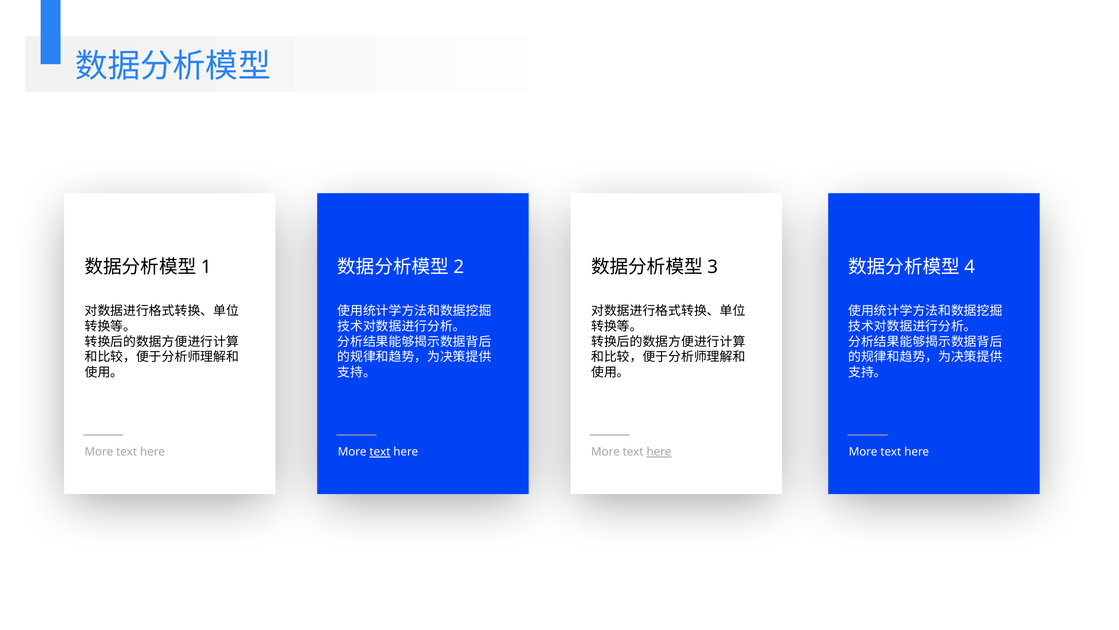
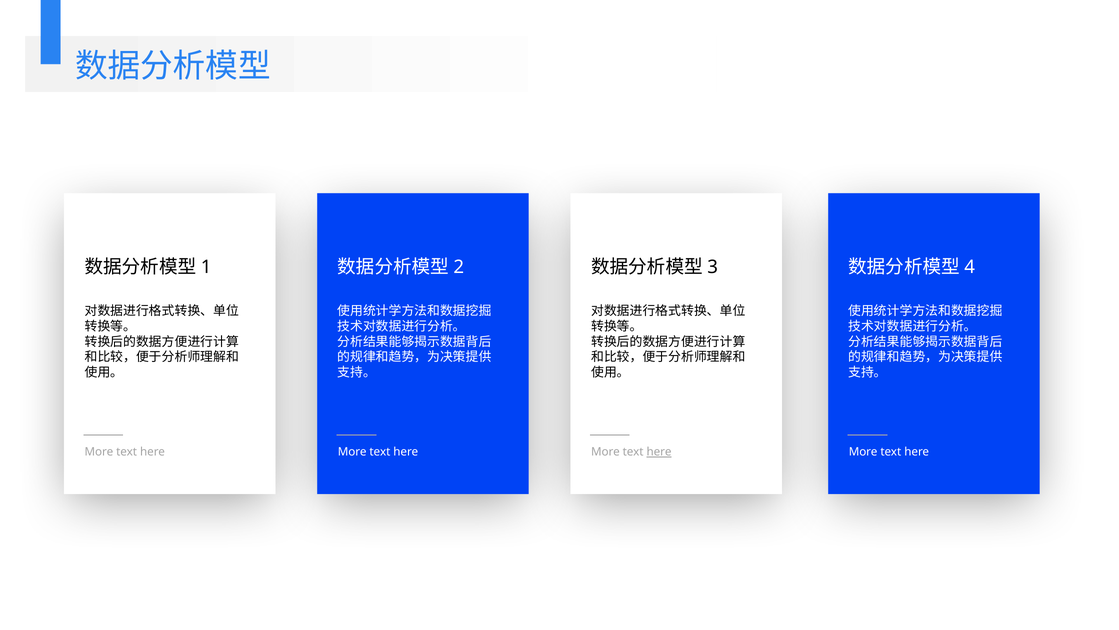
text at (380, 452) underline: present -> none
